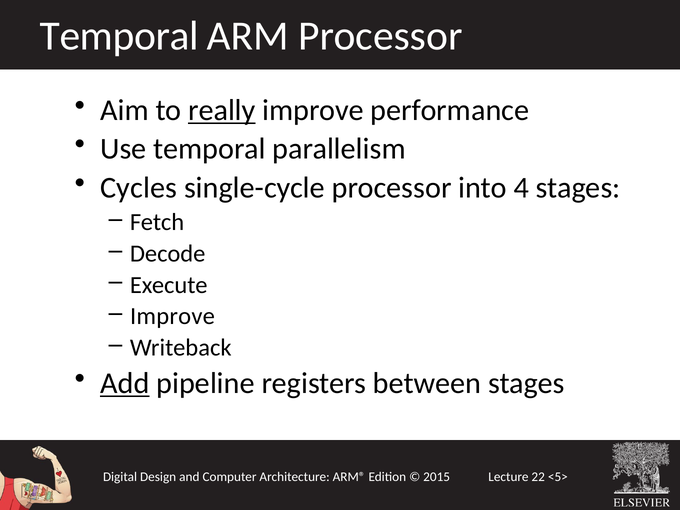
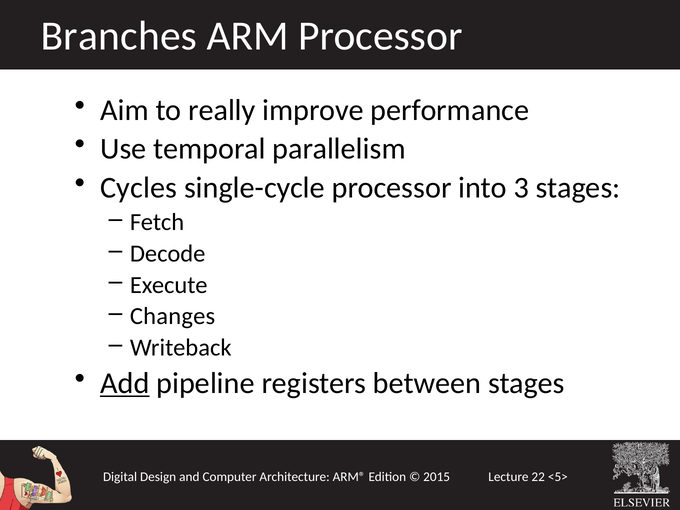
Temporal at (119, 36): Temporal -> Branches
really underline: present -> none
4: 4 -> 3
Improve at (173, 316): Improve -> Changes
